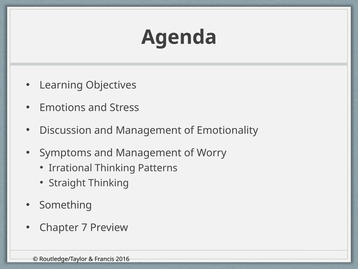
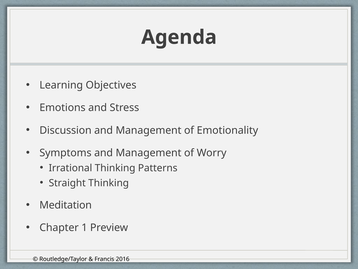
Something: Something -> Meditation
7: 7 -> 1
